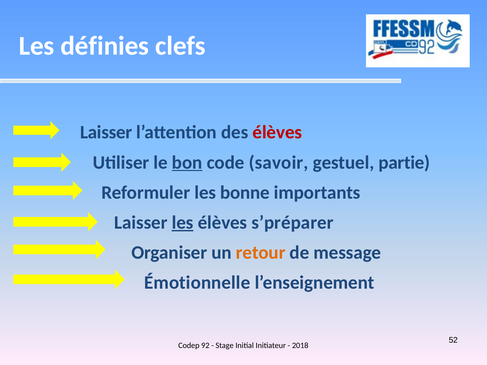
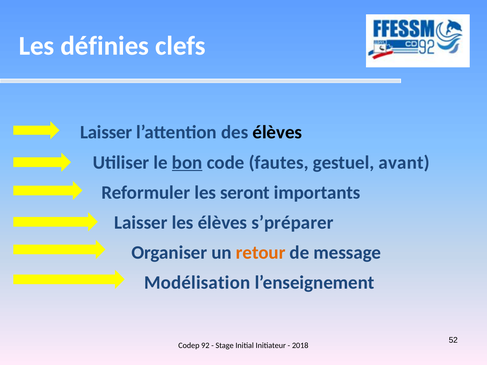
élèves at (277, 133) colour: red -> black
savoir: savoir -> fautes
partie: partie -> avant
bonne: bonne -> seront
les at (183, 223) underline: present -> none
Émotionnelle: Émotionnelle -> Modélisation
